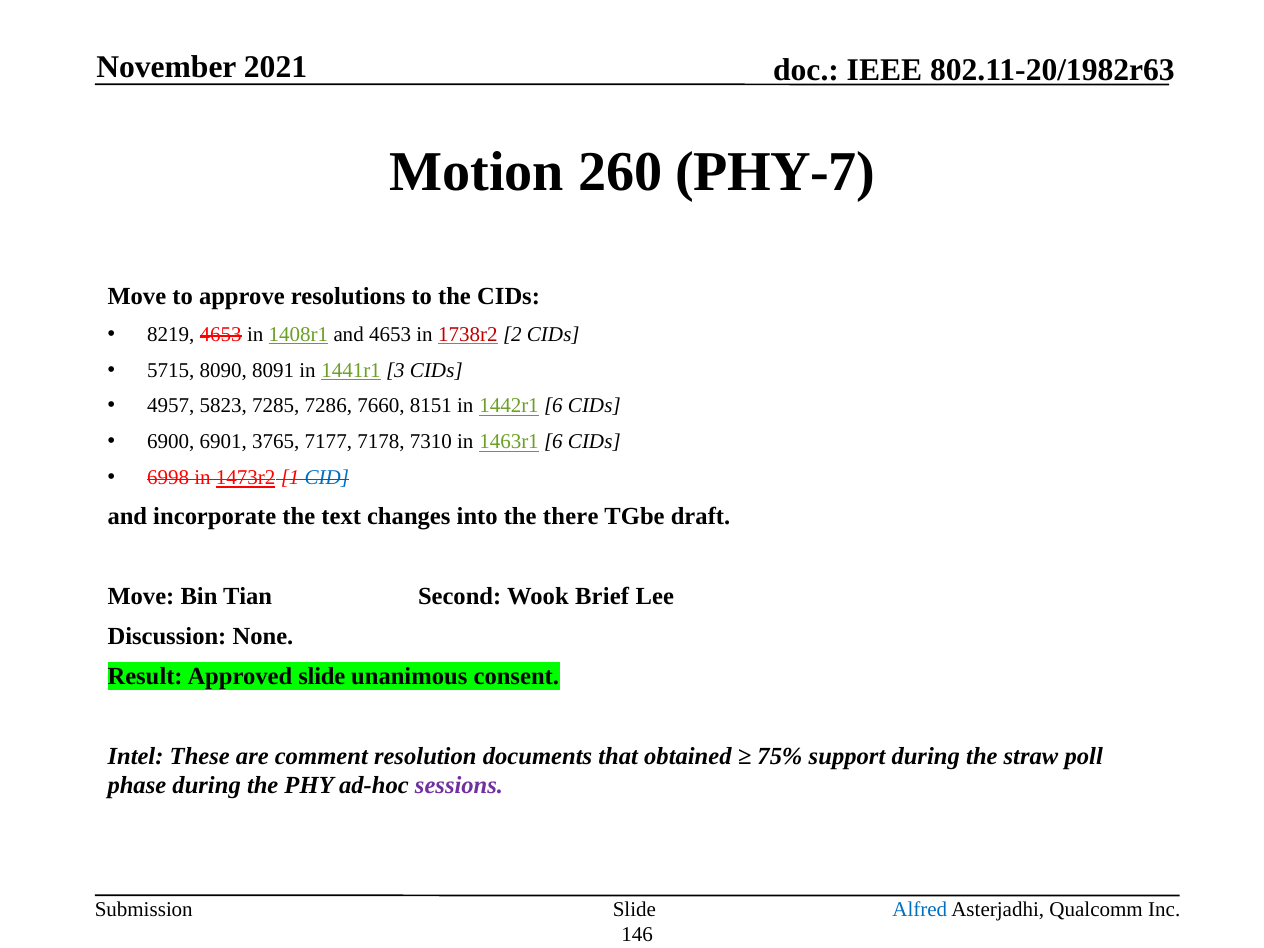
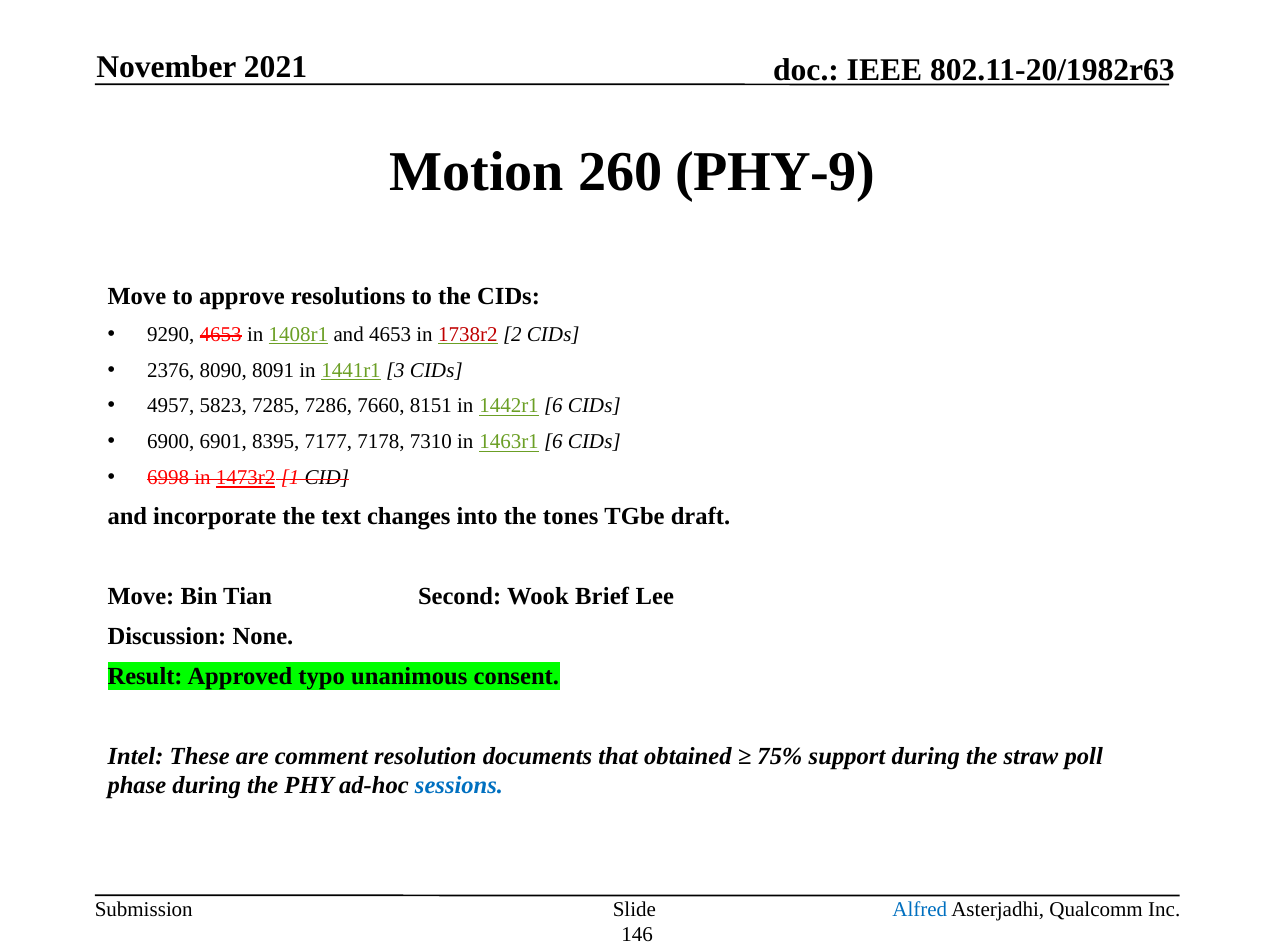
PHY-7: PHY-7 -> PHY-9
8219: 8219 -> 9290
5715: 5715 -> 2376
3765: 3765 -> 8395
CID colour: blue -> black
there: there -> tones
Approved slide: slide -> typo
sessions colour: purple -> blue
